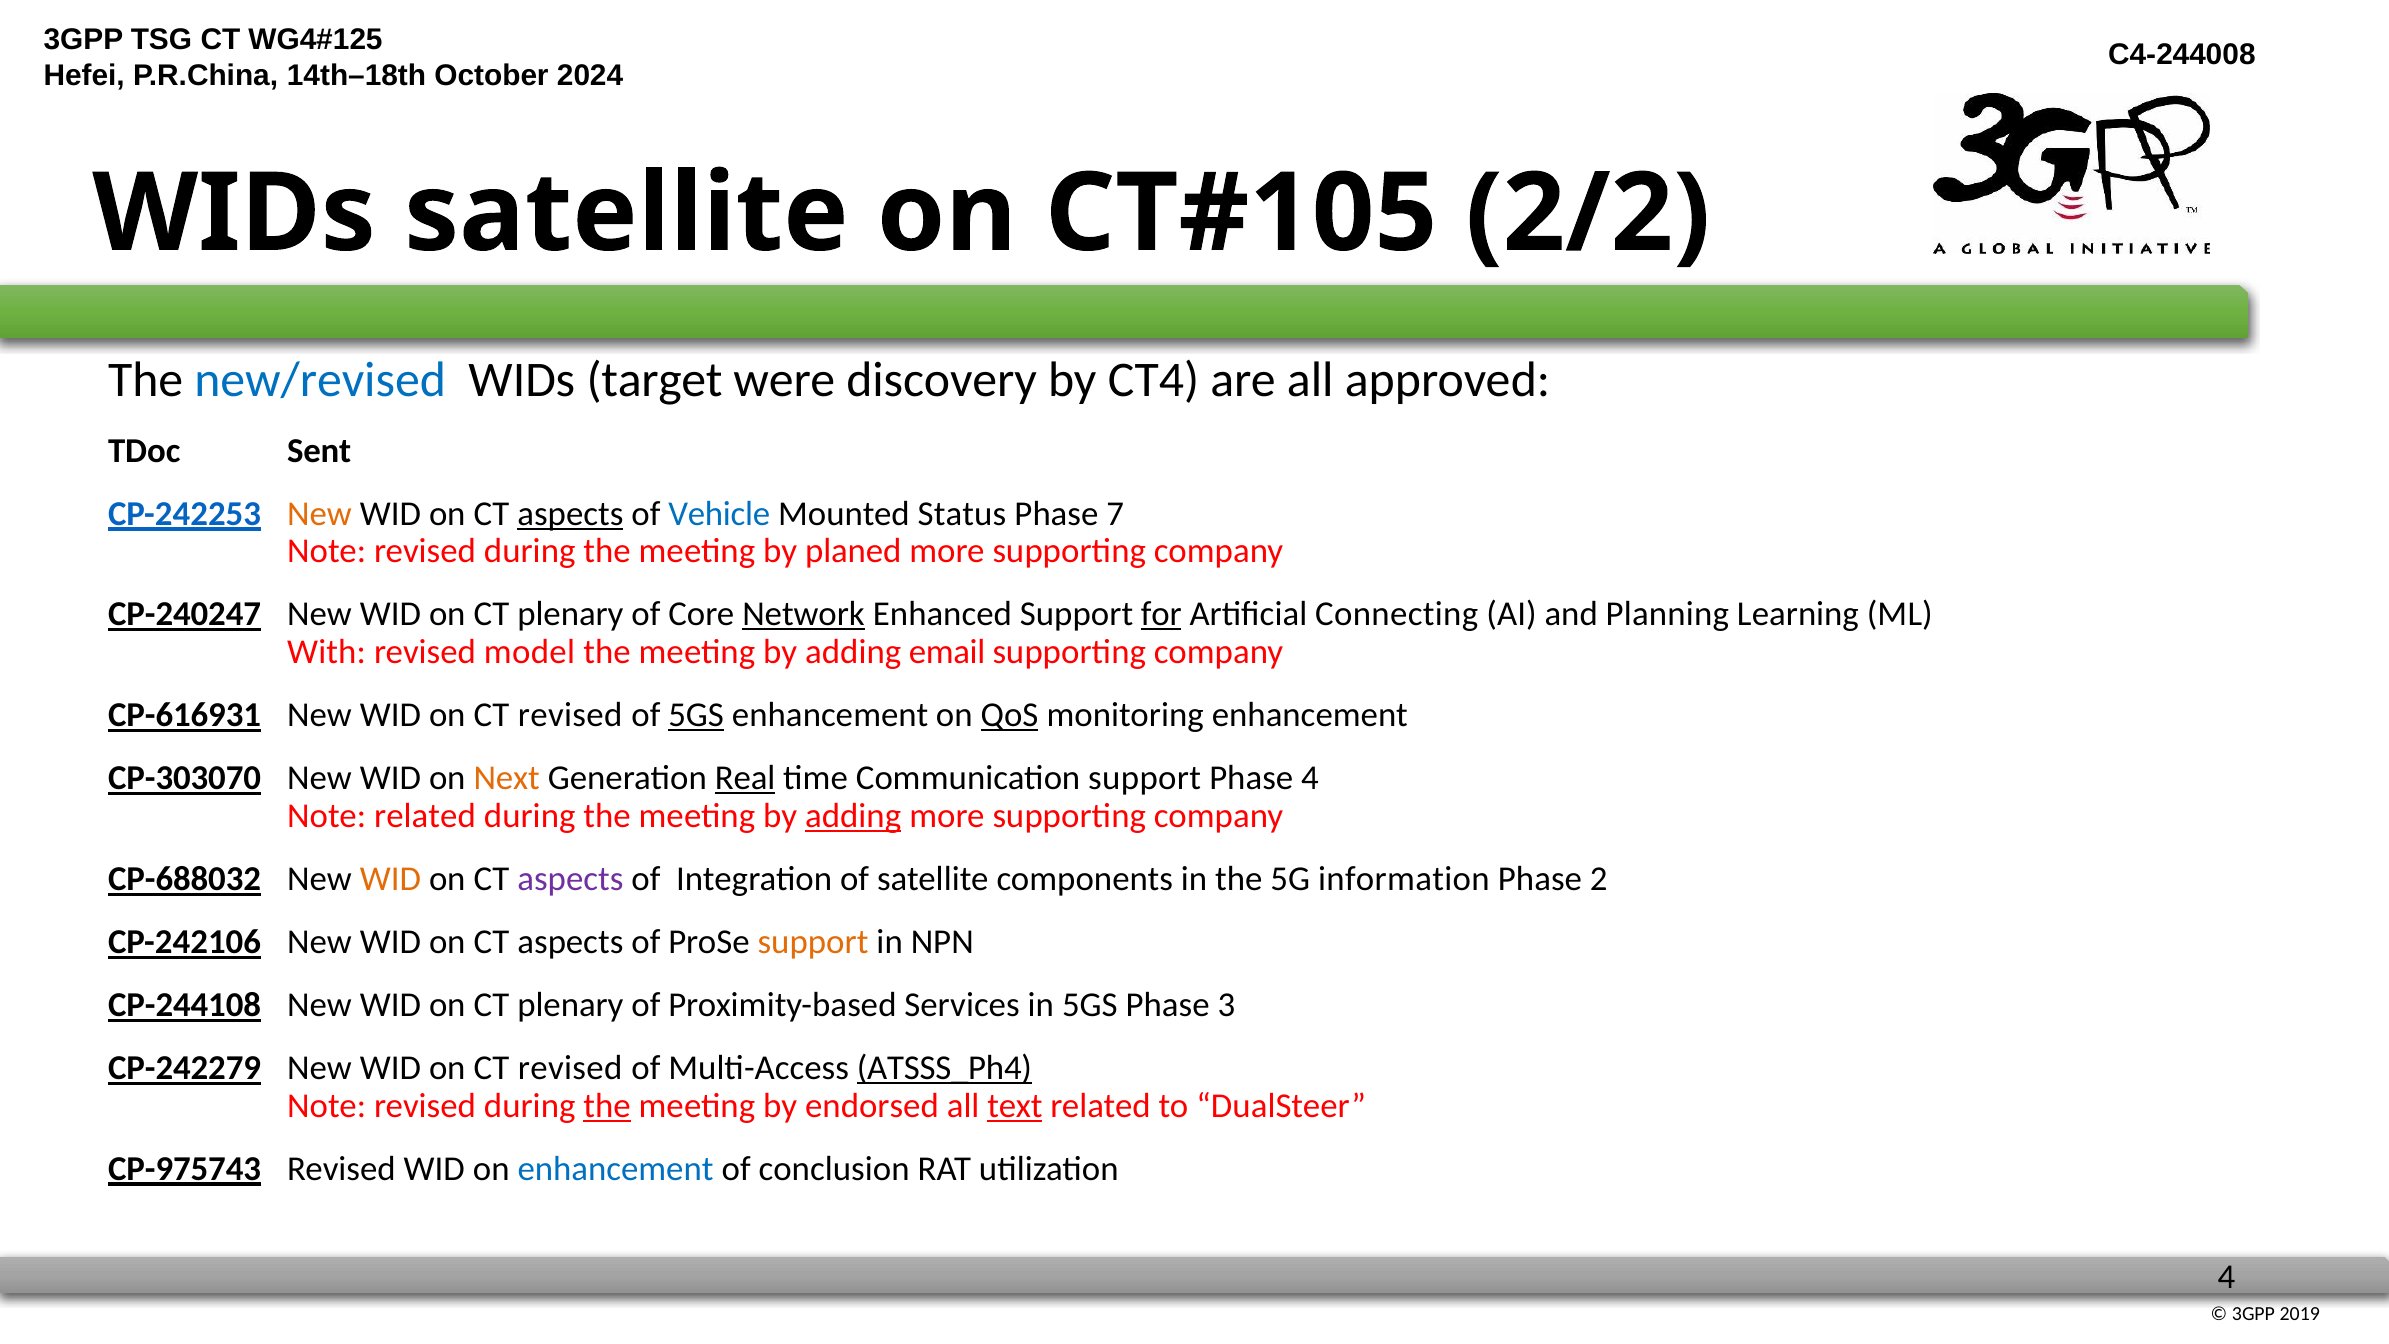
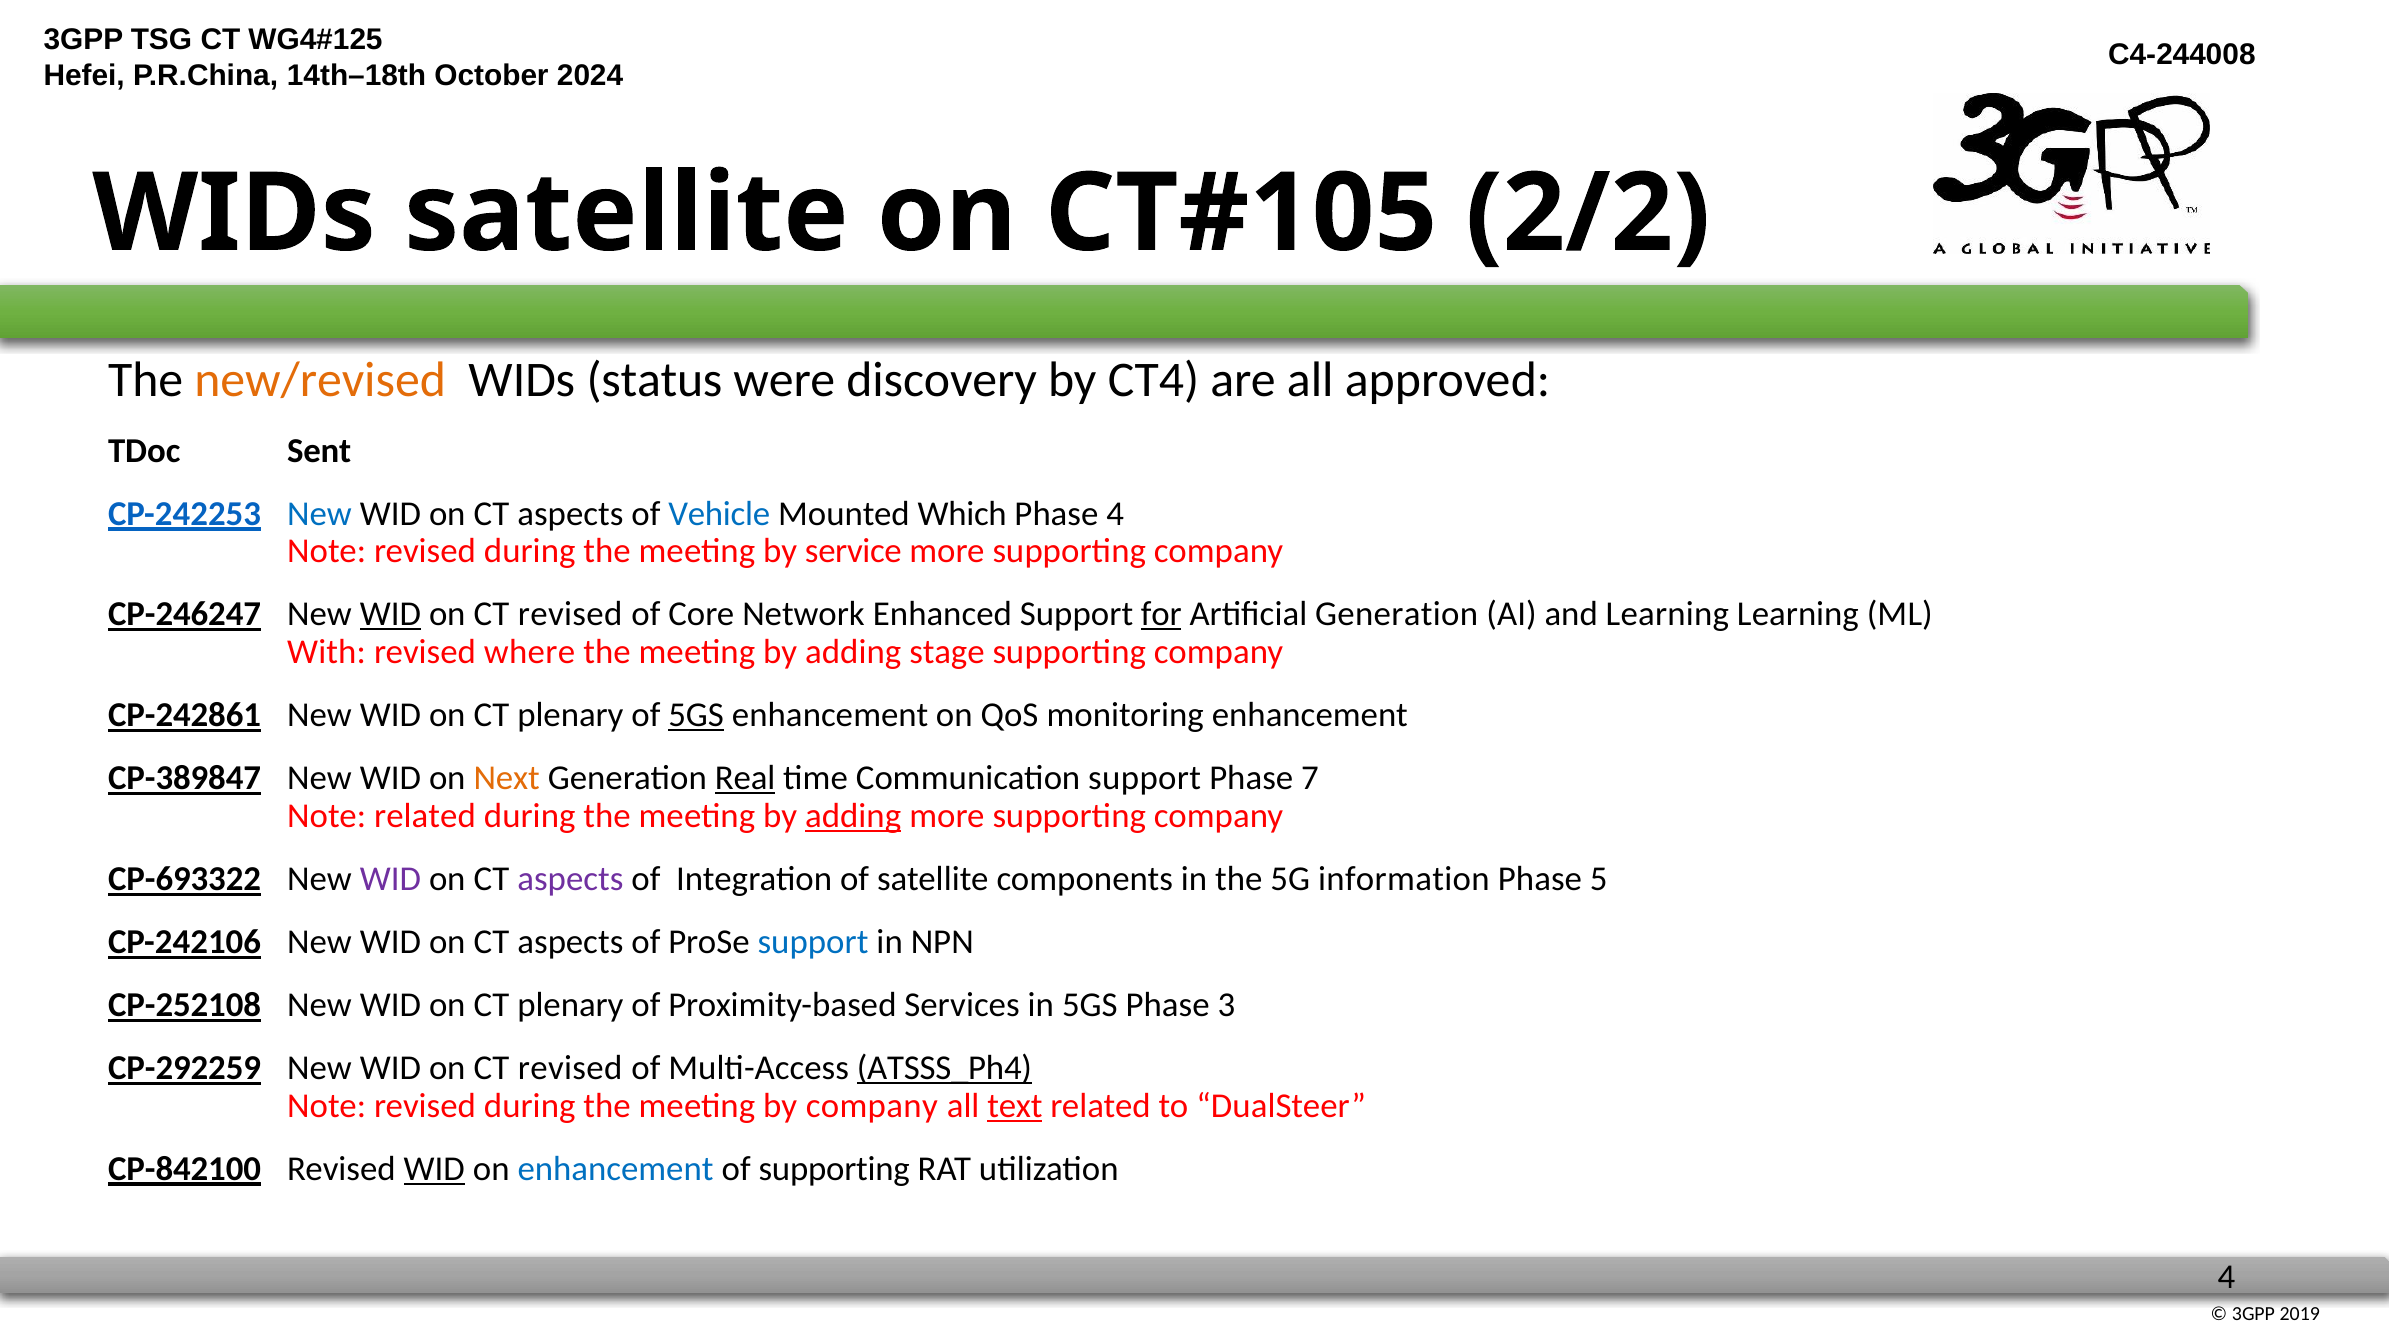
new/revised colour: blue -> orange
target: target -> status
New at (320, 514) colour: orange -> blue
aspects at (570, 514) underline: present -> none
Status: Status -> Which
Phase 7: 7 -> 4
planed: planed -> service
CP-240247: CP-240247 -> CP-246247
WID at (390, 614) underline: none -> present
plenary at (570, 614): plenary -> revised
Network underline: present -> none
Artificial Connecting: Connecting -> Generation
and Planning: Planning -> Learning
model: model -> where
email: email -> stage
CP-616931: CP-616931 -> CP-242861
revised at (570, 715): revised -> plenary
QoS underline: present -> none
CP-303070: CP-303070 -> CP-389847
Phase 4: 4 -> 7
CP-688032: CP-688032 -> CP-693322
WID at (390, 879) colour: orange -> purple
2: 2 -> 5
support at (813, 942) colour: orange -> blue
CP-244108: CP-244108 -> CP-252108
CP-242279: CP-242279 -> CP-292259
the at (607, 1106) underline: present -> none
by endorsed: endorsed -> company
CP-975743: CP-975743 -> CP-842100
WID at (434, 1169) underline: none -> present
of conclusion: conclusion -> supporting
